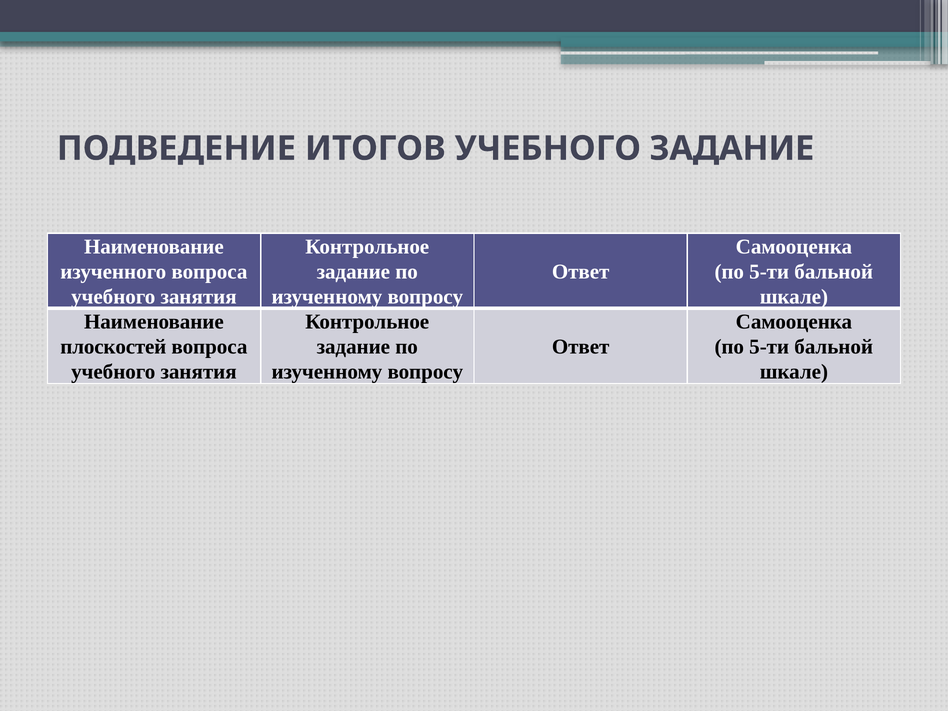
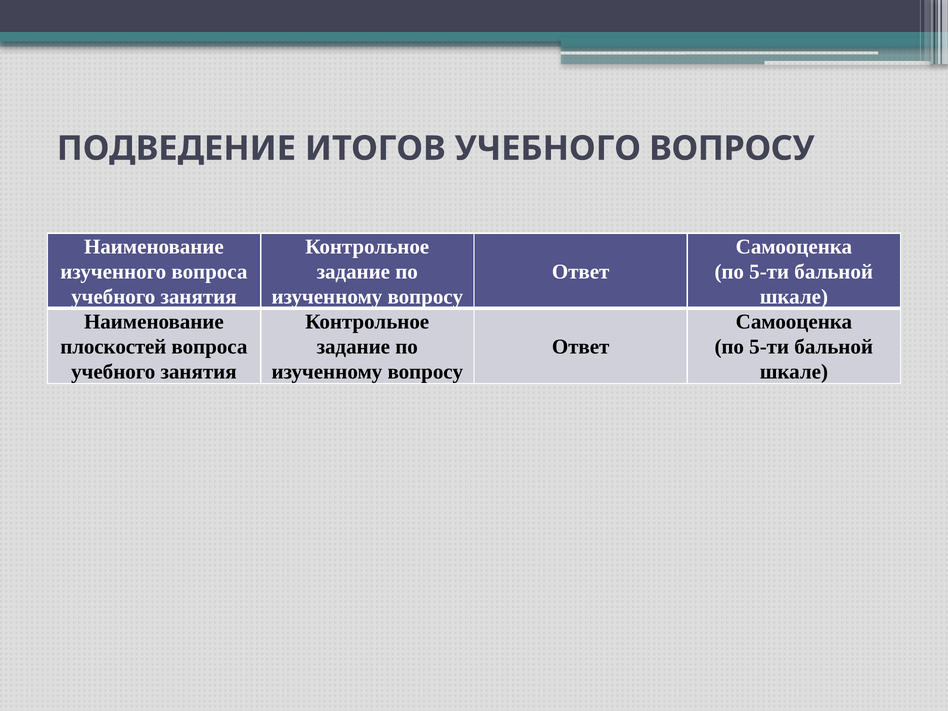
УЧЕБНОГО ЗАДАНИЕ: ЗАДАНИЕ -> ВОПРОСУ
